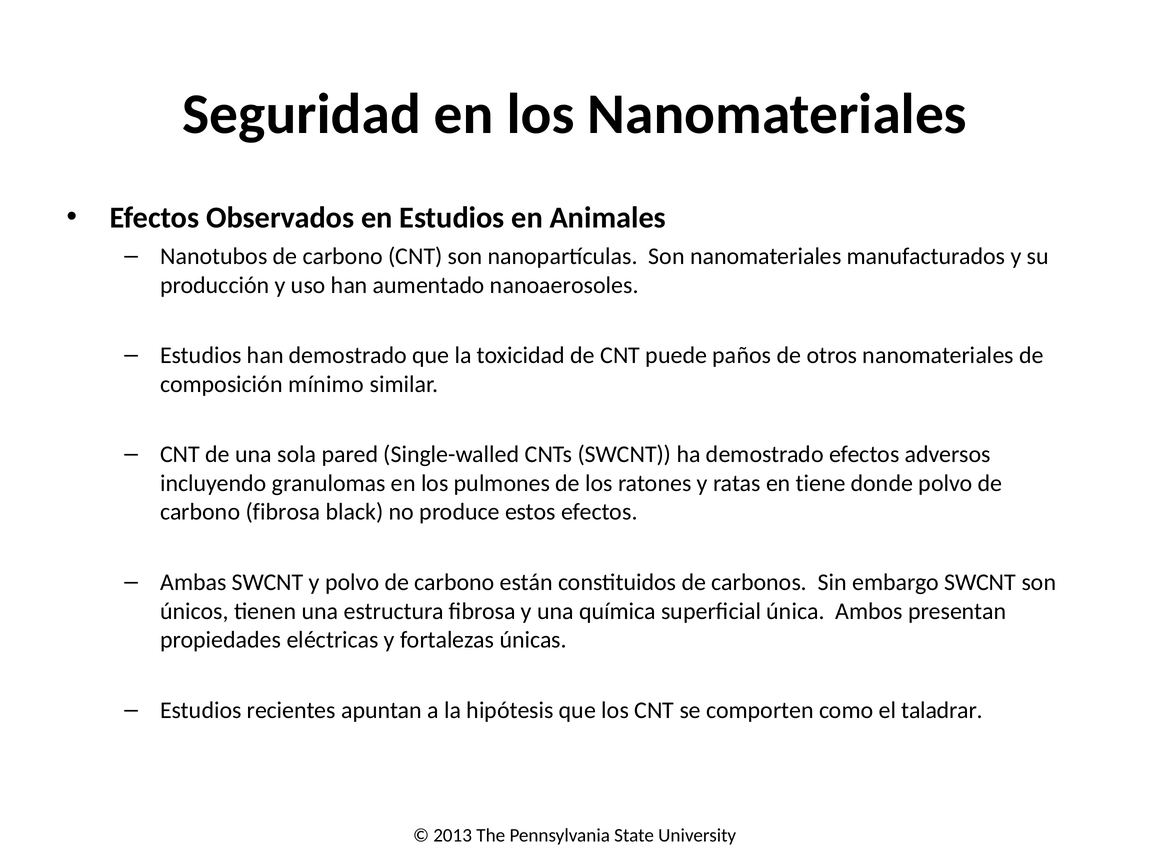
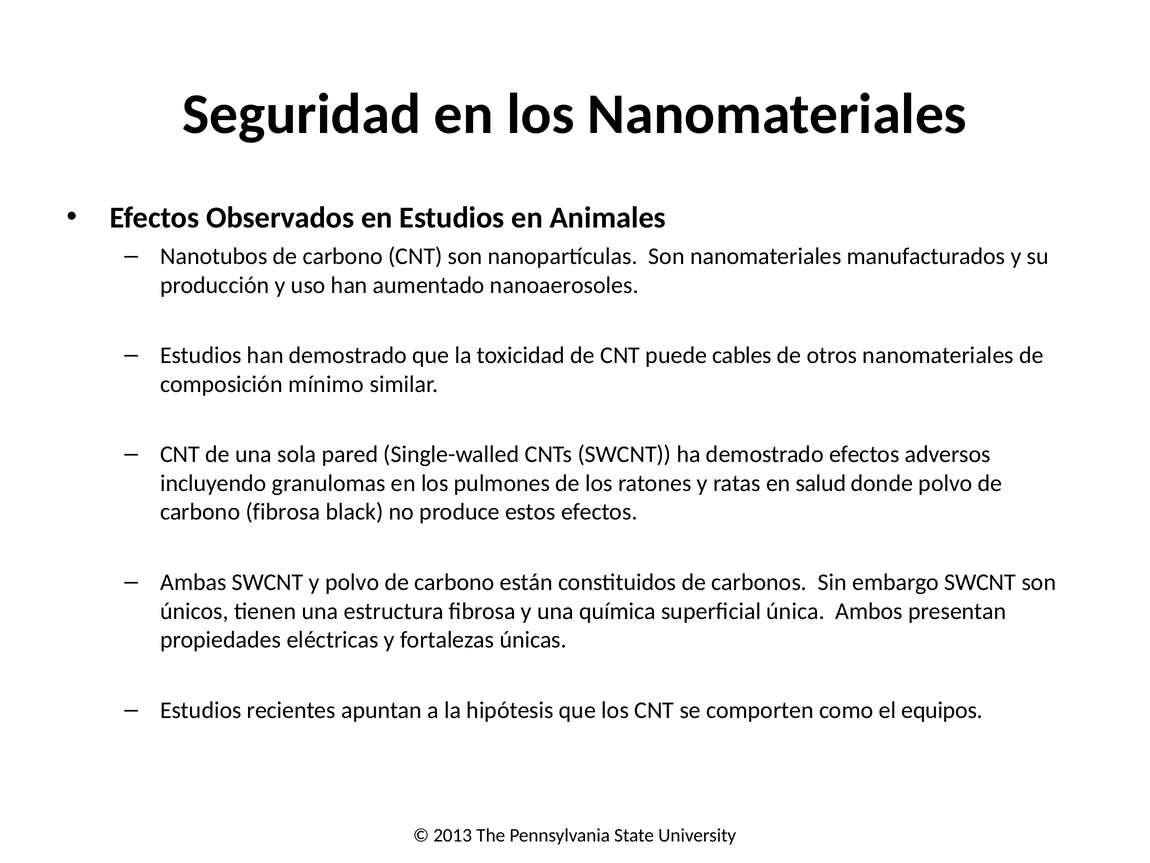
paños: paños -> cables
tiene: tiene -> salud
taladrar: taladrar -> equipos
